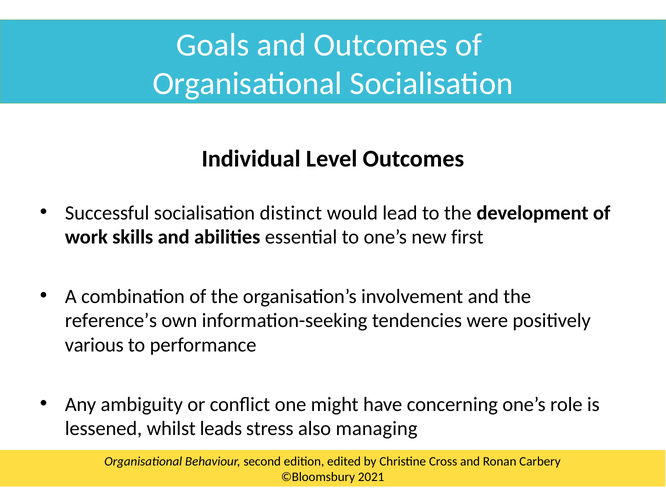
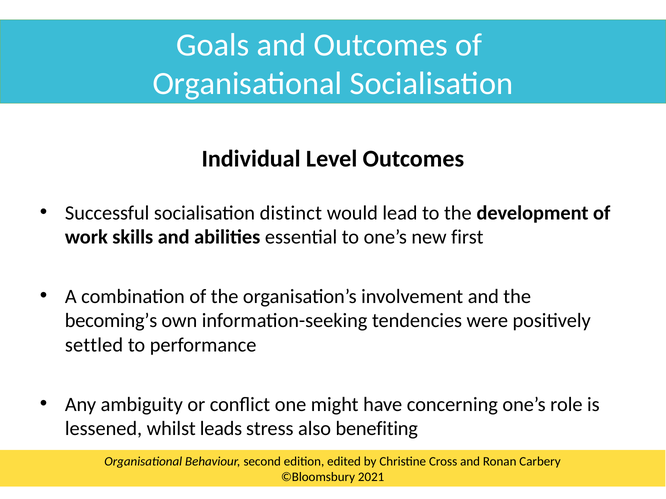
reference’s: reference’s -> becoming’s
various: various -> settled
managing: managing -> benefiting
